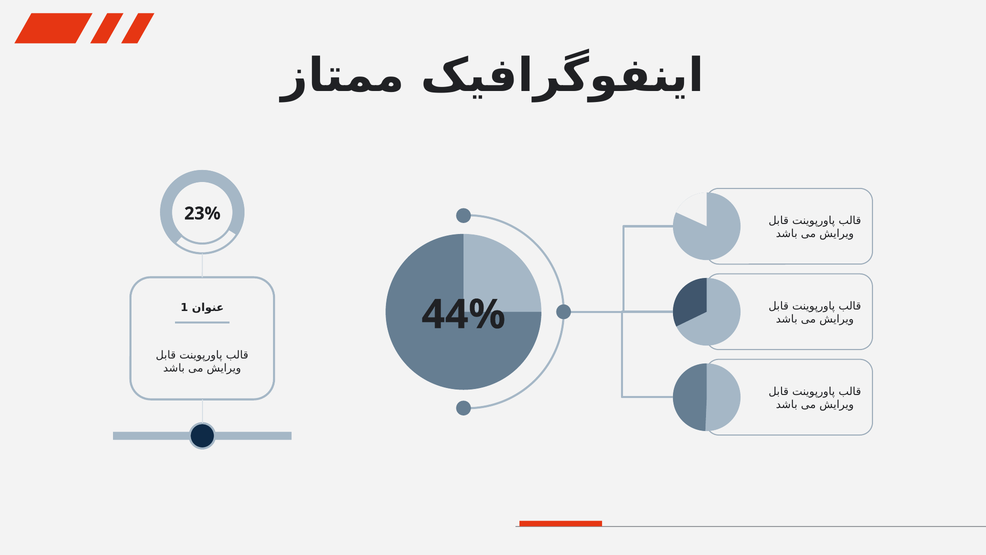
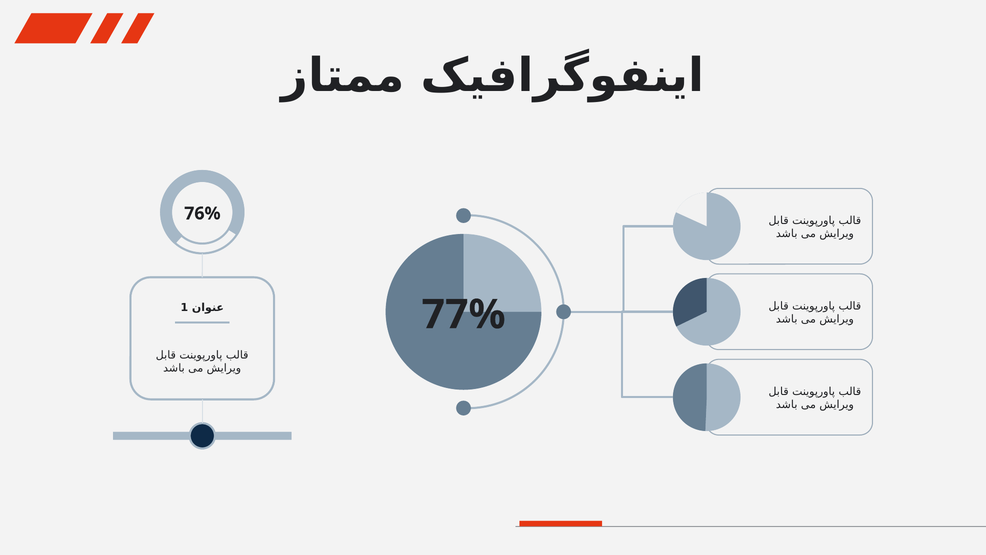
23%: 23% -> 76%
44%: 44% -> 77%
